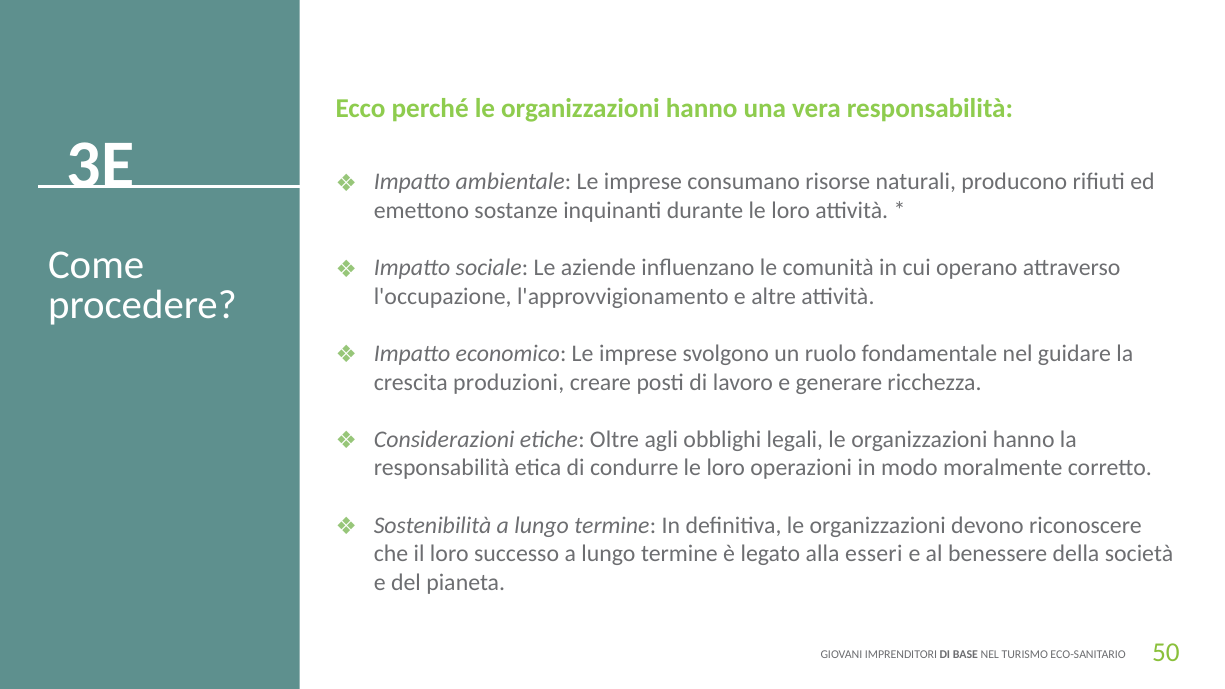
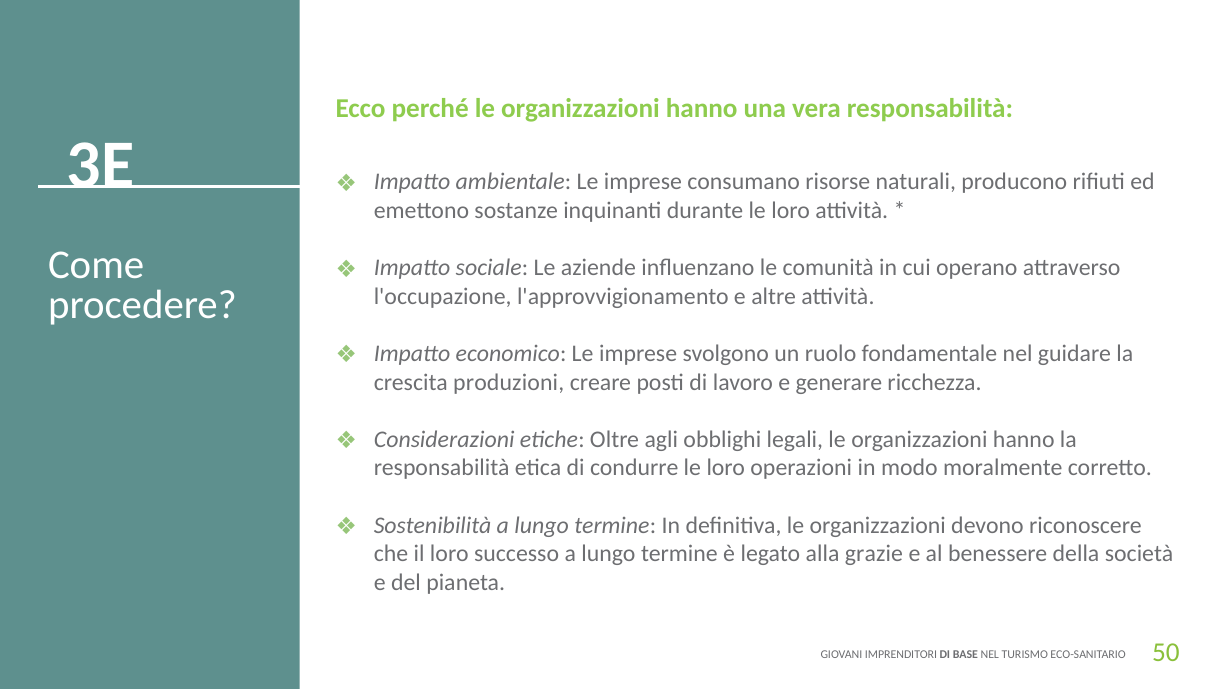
esseri: esseri -> grazie
